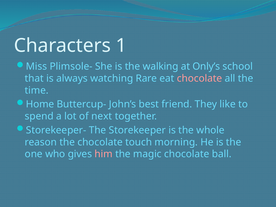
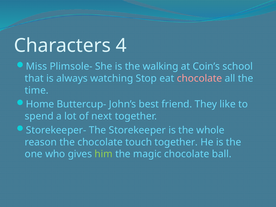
1: 1 -> 4
Only’s: Only’s -> Coin’s
Rare: Rare -> Stop
touch morning: morning -> together
him colour: pink -> light green
